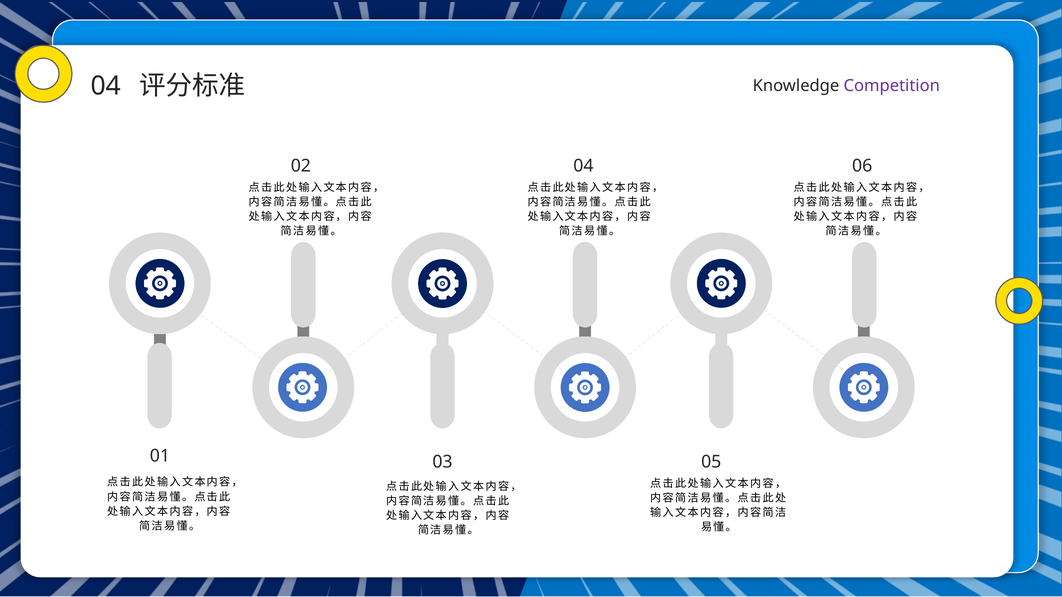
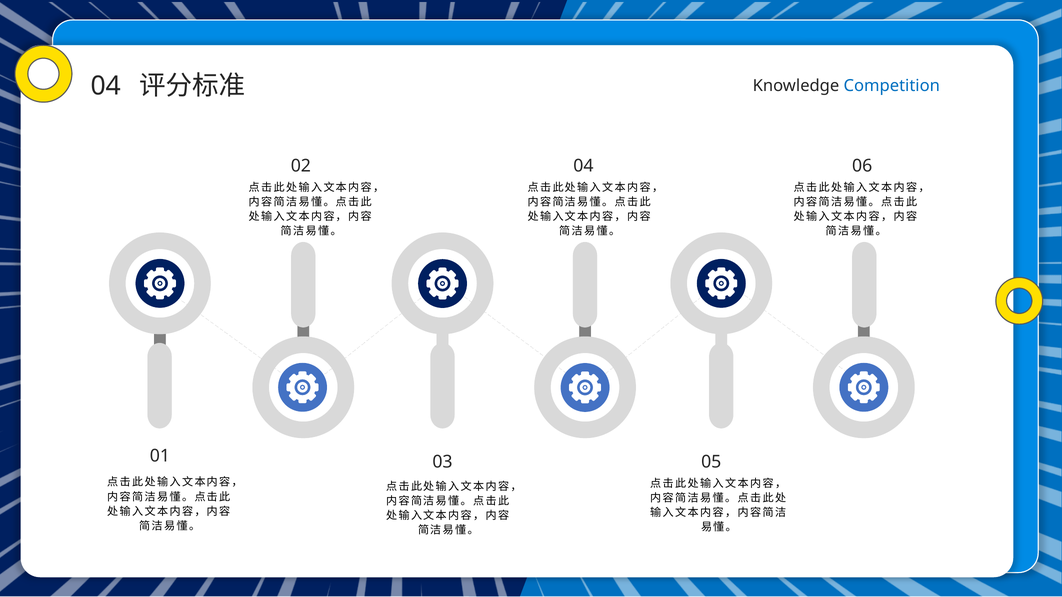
Competition colour: purple -> blue
